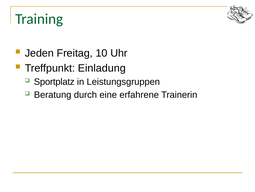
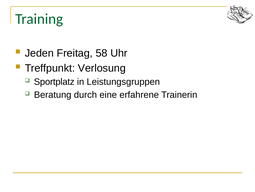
10: 10 -> 58
Einladung: Einladung -> Verlosung
